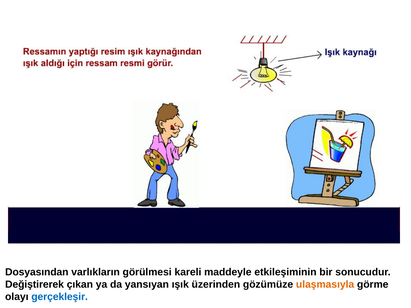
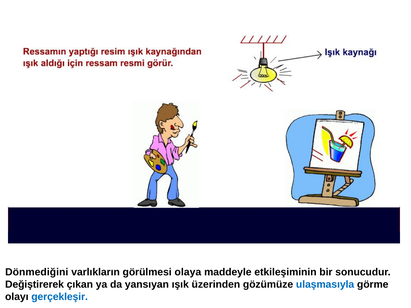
Dosyasından: Dosyasından -> Dönmediğini
kareli: kareli -> olaya
ulaşmasıyla colour: orange -> blue
